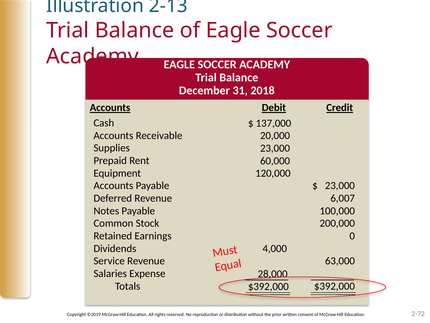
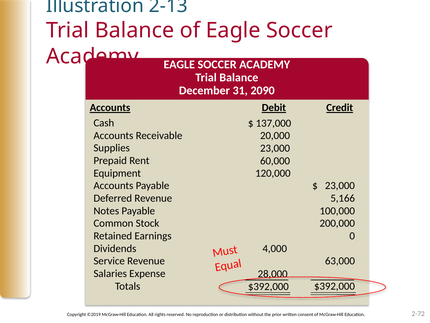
2018: 2018 -> 2090
6,007: 6,007 -> 5,166
